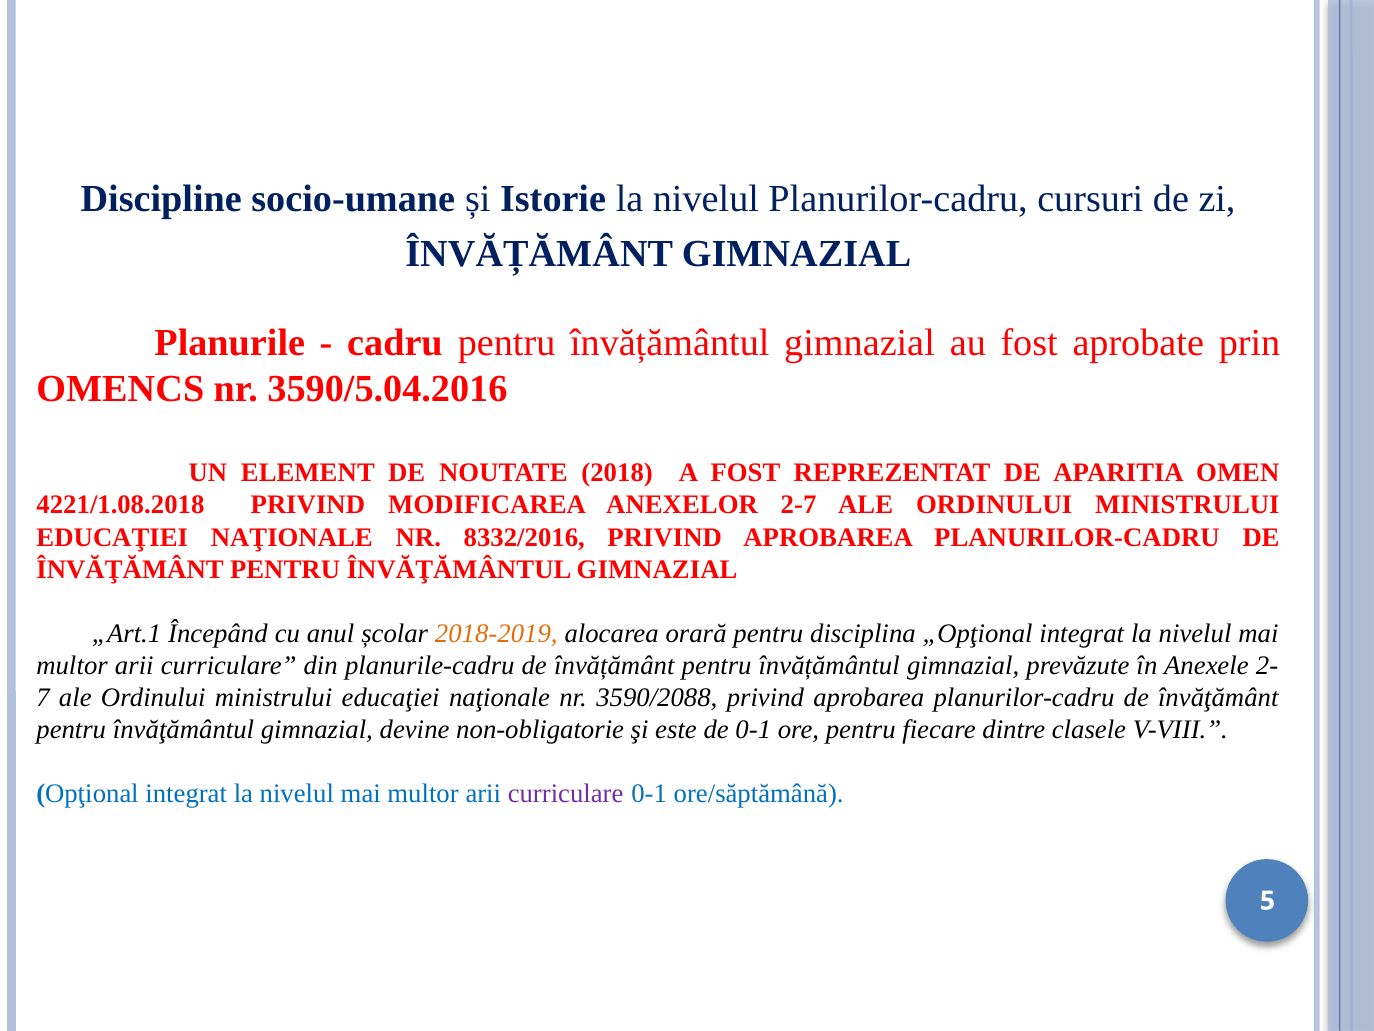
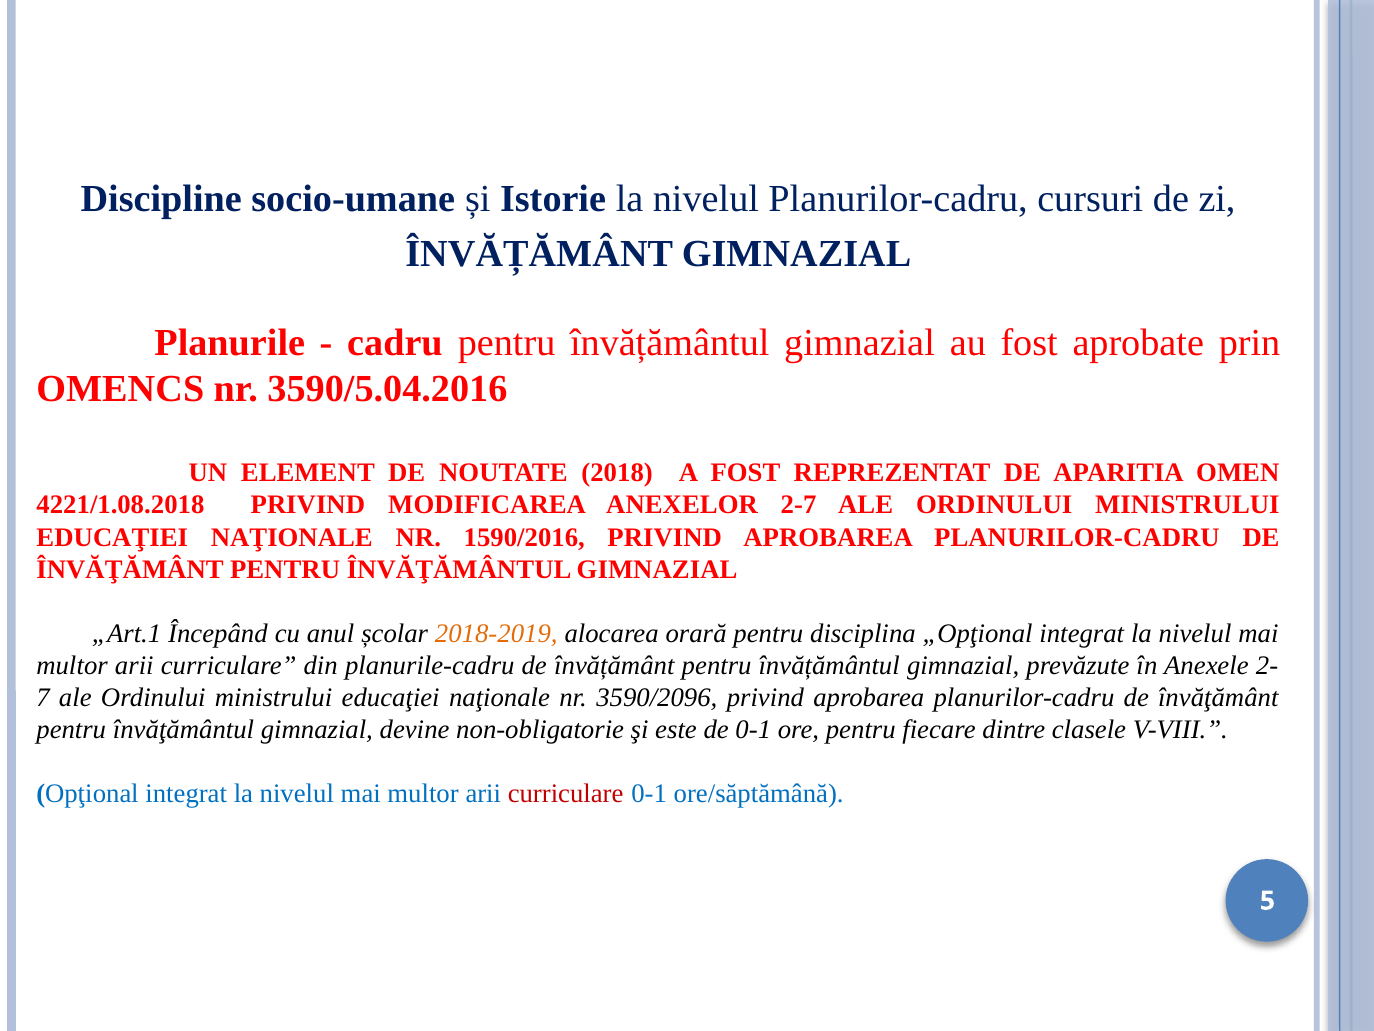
8332/2016: 8332/2016 -> 1590/2016
3590/2088: 3590/2088 -> 3590/2096
curriculare at (566, 794) colour: purple -> red
